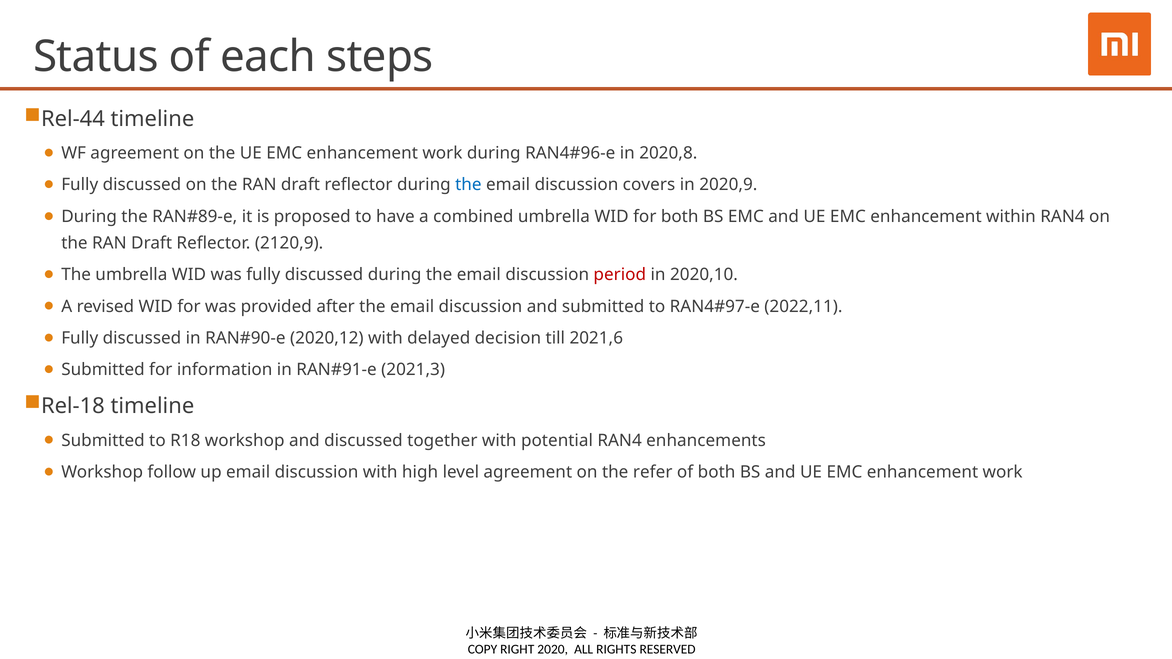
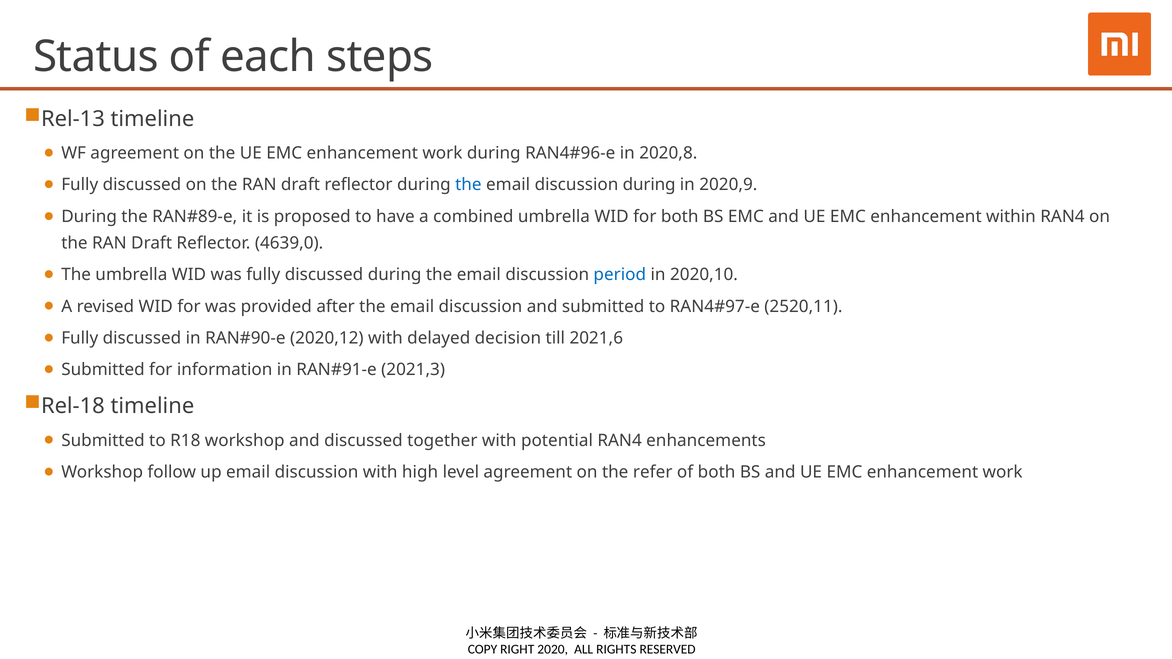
Rel-44: Rel-44 -> Rel-13
discussion covers: covers -> during
2120,9: 2120,9 -> 4639,0
period colour: red -> blue
2022,11: 2022,11 -> 2520,11
